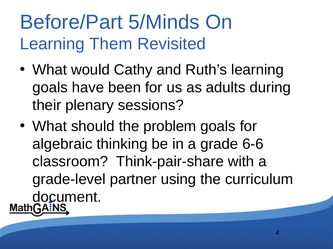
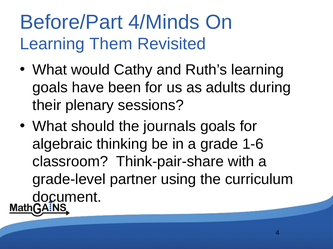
5/Minds: 5/Minds -> 4/Minds
problem: problem -> journals
6-6: 6-6 -> 1-6
